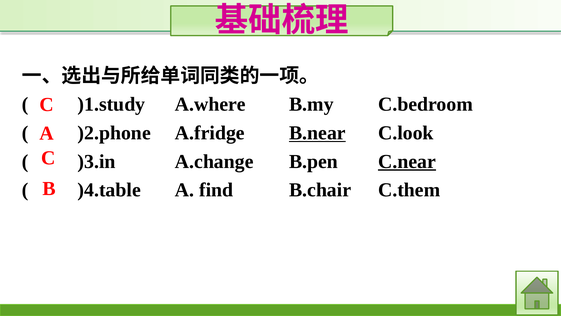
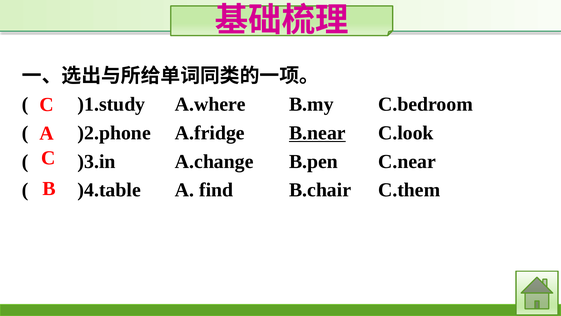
C.near underline: present -> none
